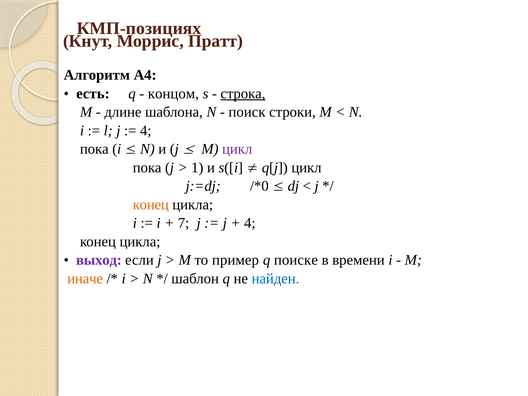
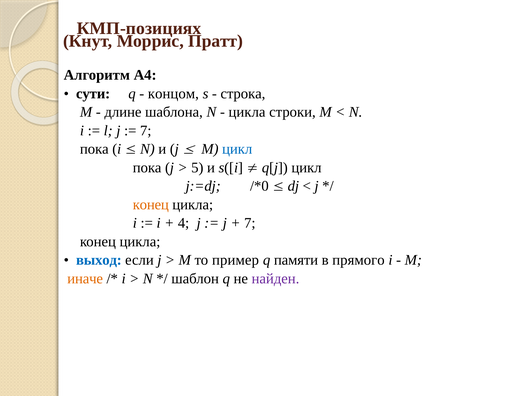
есть: есть -> сути
строка underline: present -> none
поиск at (247, 112): поиск -> цикла
4 at (146, 131): 4 -> 7
цикл at (237, 149) colour: purple -> blue
1: 1 -> 5
7: 7 -> 4
4 at (250, 223): 4 -> 7
выход colour: purple -> blue
поиске: поиске -> памяти
времени: времени -> прямого
найден colour: blue -> purple
